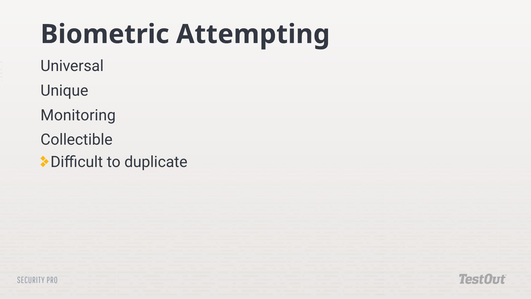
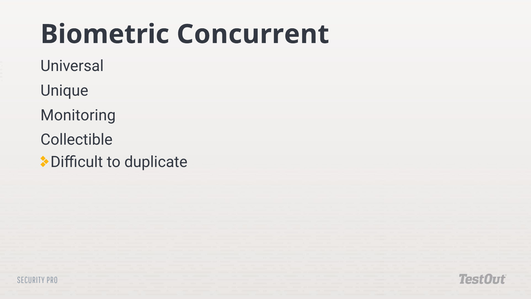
Attempting: Attempting -> Concurrent
